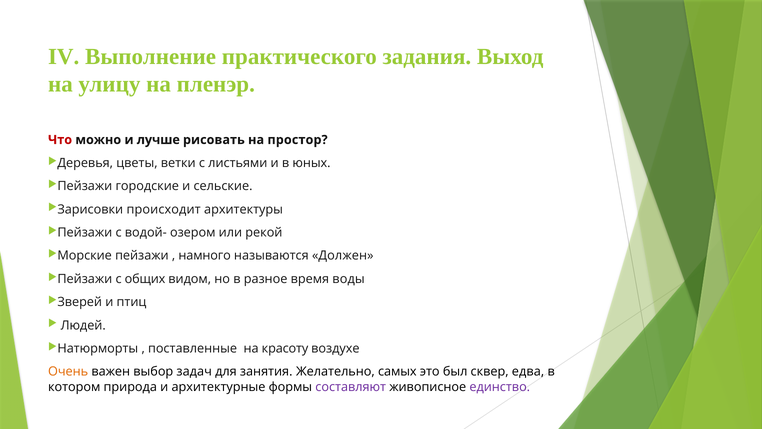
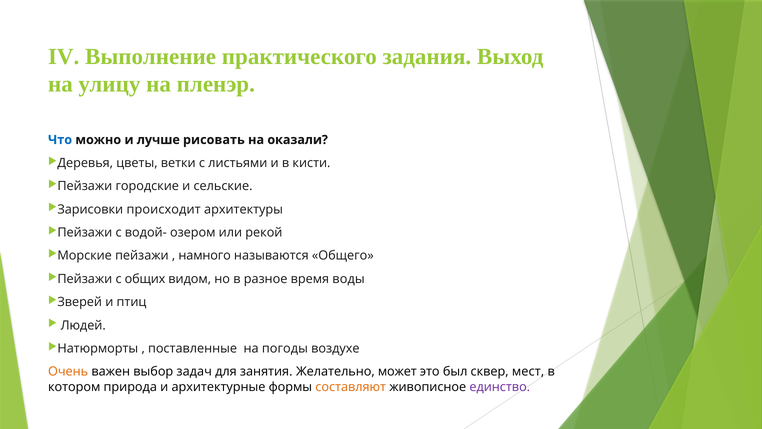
Что colour: red -> blue
простор: простор -> оказали
юных: юных -> кисти
Должен: Должен -> Общего
красоту: красоту -> погоды
самых: самых -> может
едва: едва -> мест
составляют colour: purple -> orange
